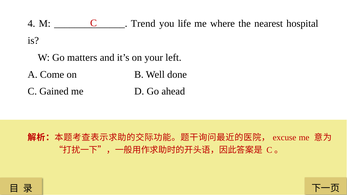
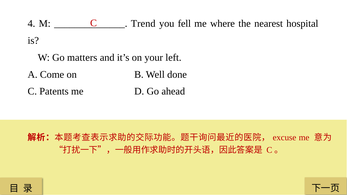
life: life -> fell
Gained: Gained -> Patents
